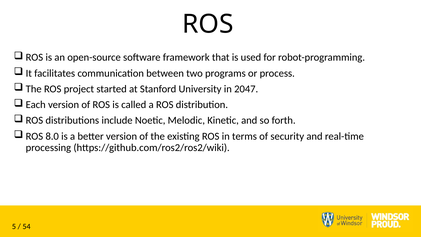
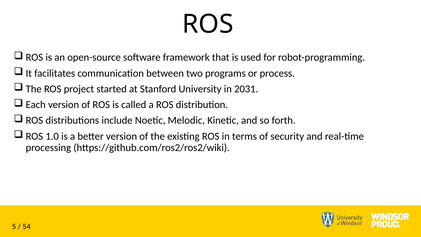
2047: 2047 -> 2031
8.0: 8.0 -> 1.0
